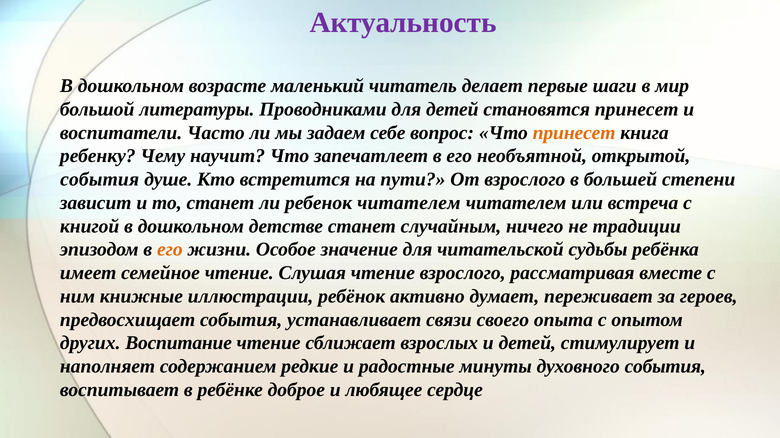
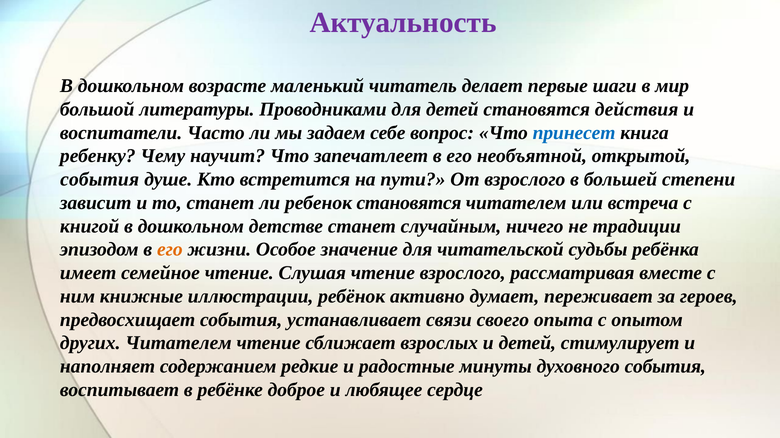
становятся принесет: принесет -> действия
принесет at (574, 133) colour: orange -> blue
ребенок читателем: читателем -> становятся
других Воспитание: Воспитание -> Читателем
